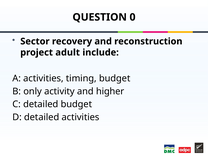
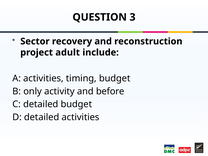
0: 0 -> 3
higher: higher -> before
